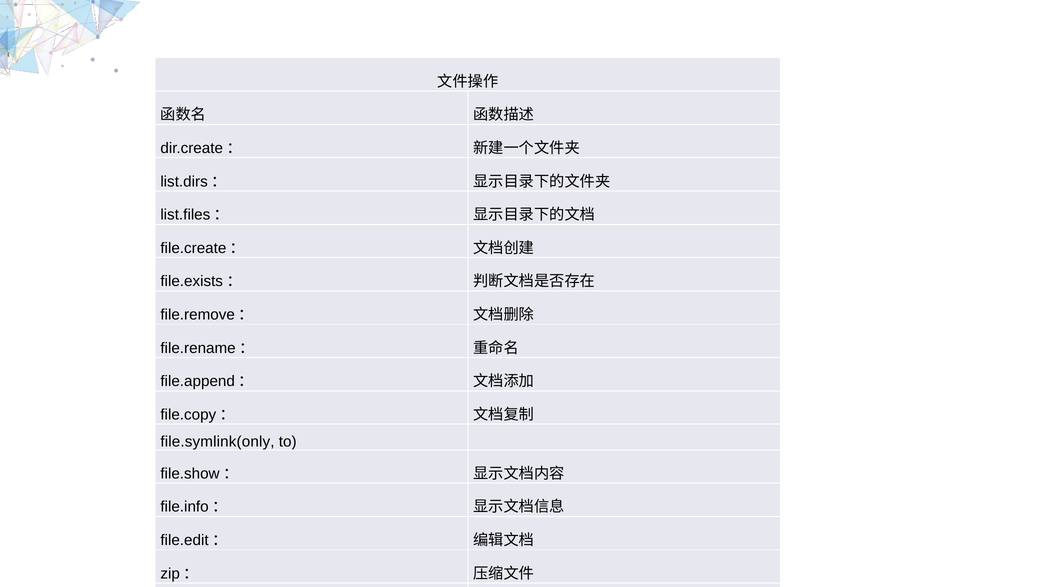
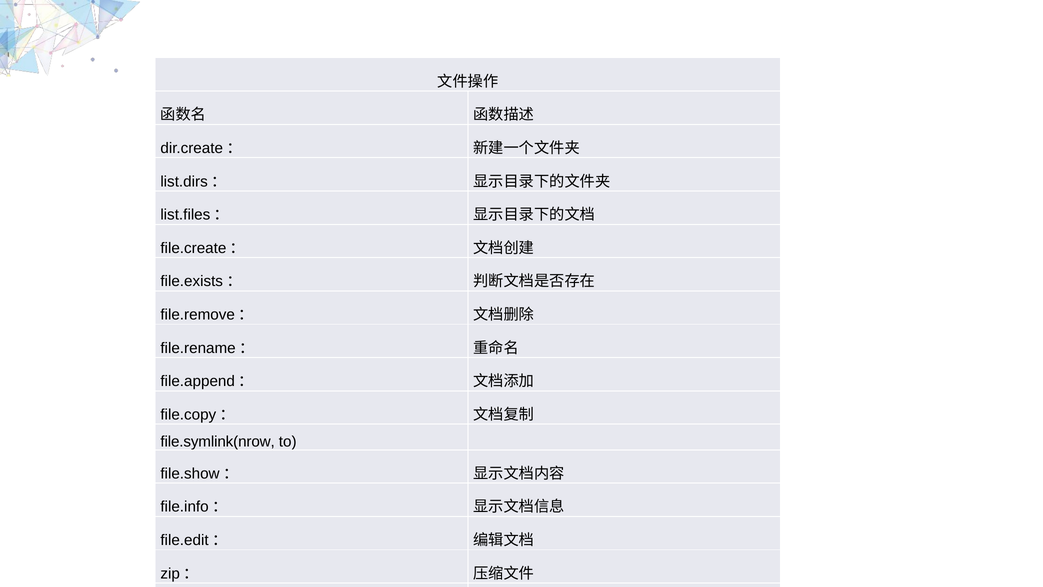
file.symlink(only: file.symlink(only -> file.symlink(nrow
